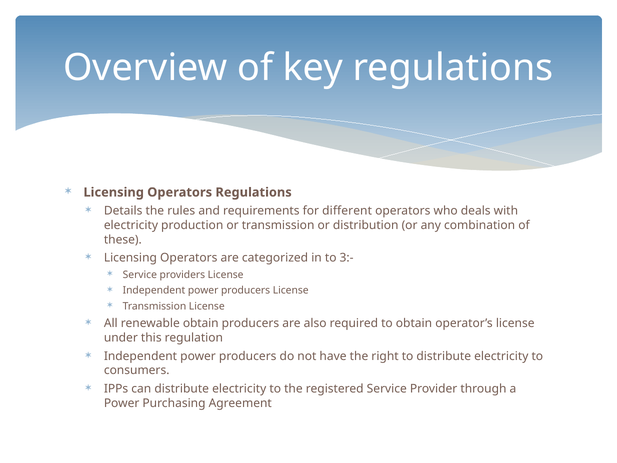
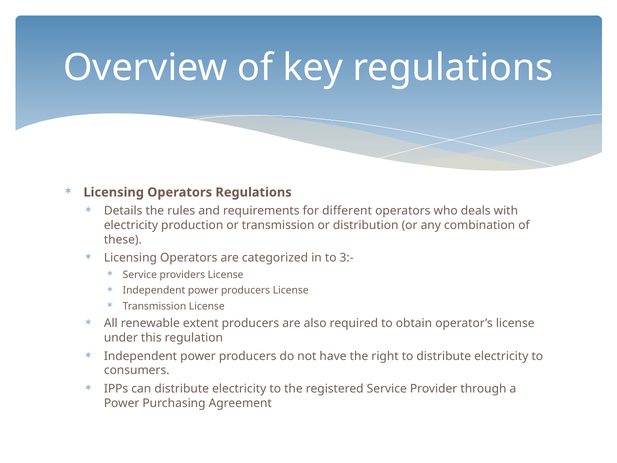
renewable obtain: obtain -> extent
